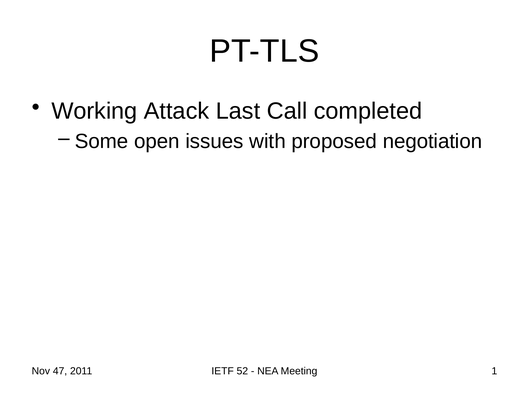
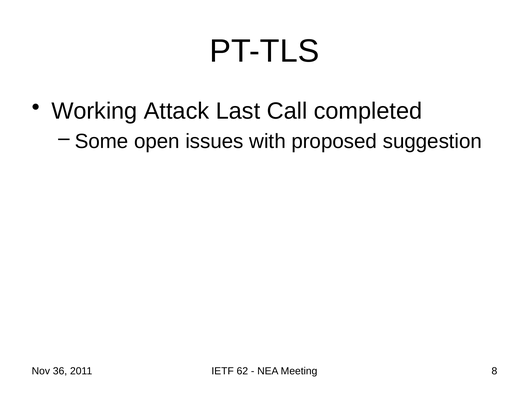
negotiation: negotiation -> suggestion
47: 47 -> 36
52: 52 -> 62
1: 1 -> 8
